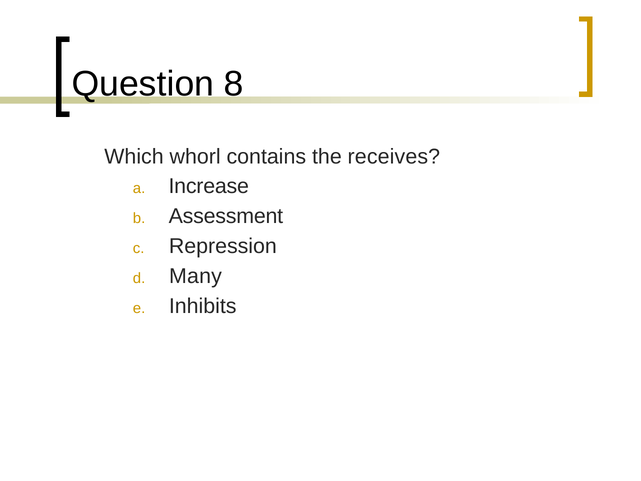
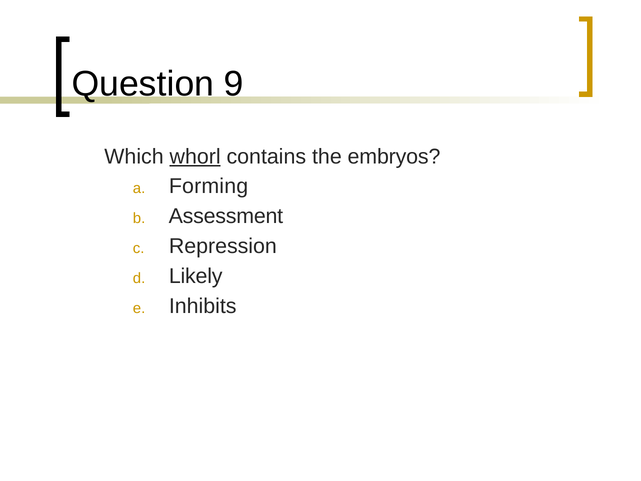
8: 8 -> 9
whorl underline: none -> present
receives: receives -> embryos
Increase: Increase -> Forming
Many: Many -> Likely
